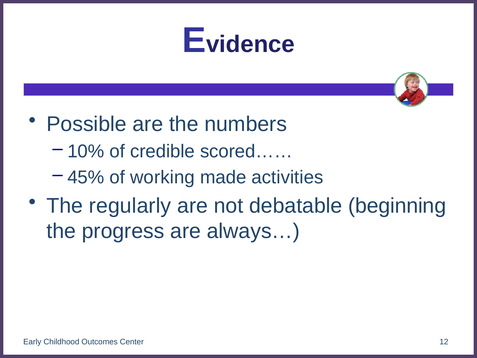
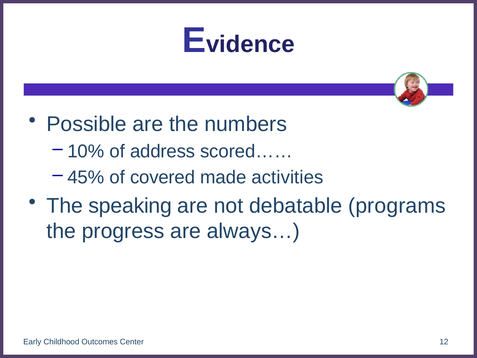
credible: credible -> address
working: working -> covered
regularly: regularly -> speaking
beginning: beginning -> programs
